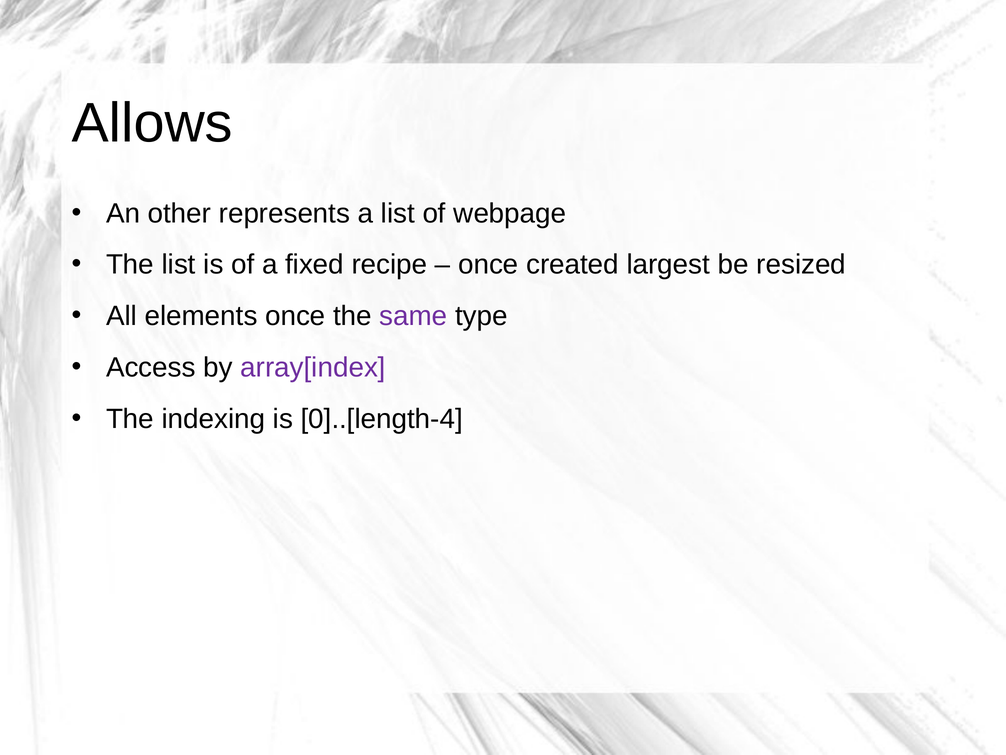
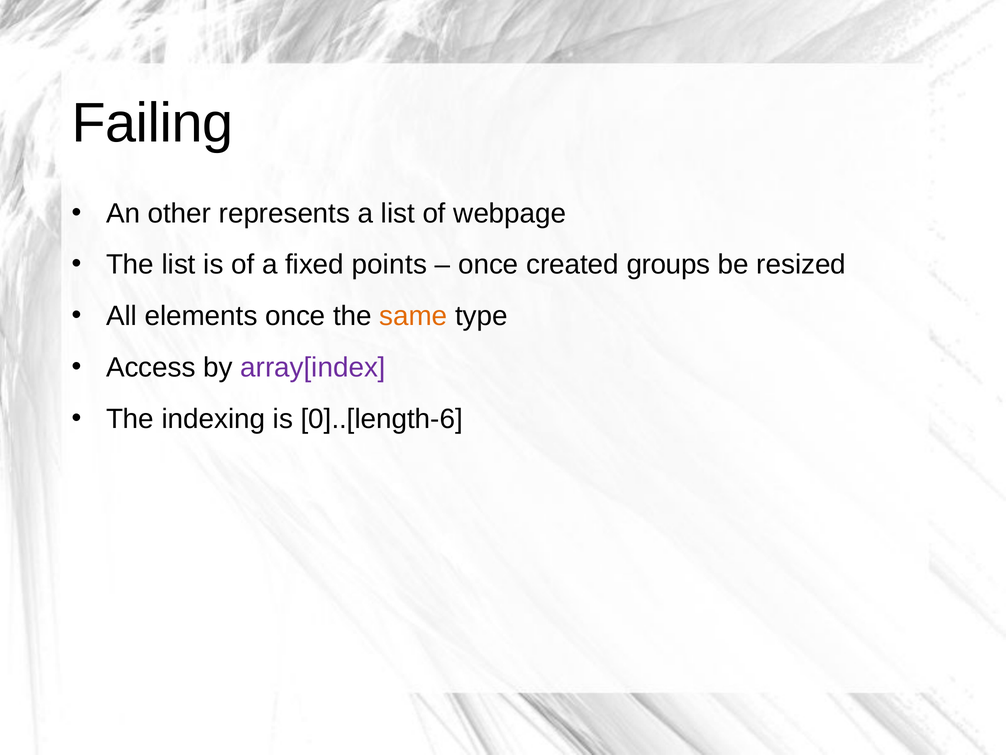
Allows: Allows -> Failing
recipe: recipe -> points
largest: largest -> groups
same colour: purple -> orange
0]..[length-4: 0]..[length-4 -> 0]..[length-6
